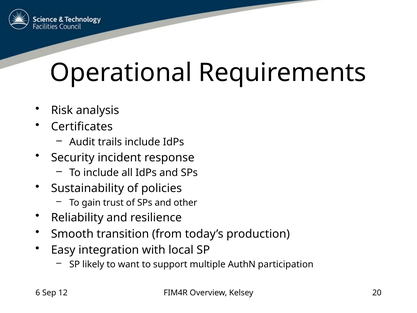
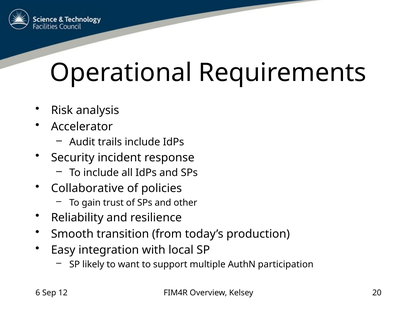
Certificates: Certificates -> Accelerator
Sustainability: Sustainability -> Collaborative
